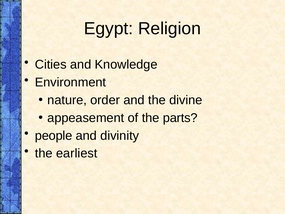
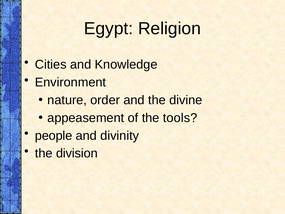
parts: parts -> tools
earliest: earliest -> division
